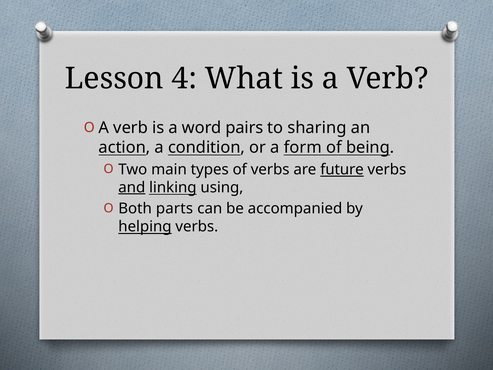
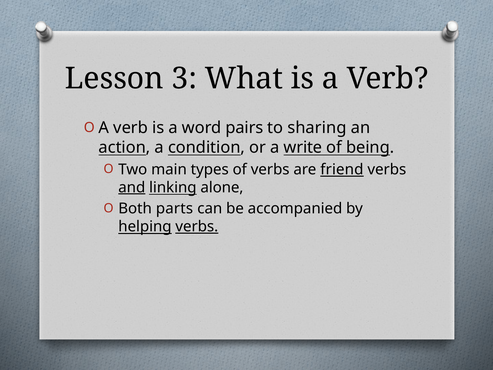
4: 4 -> 3
form: form -> write
future: future -> friend
using: using -> alone
verbs at (197, 226) underline: none -> present
